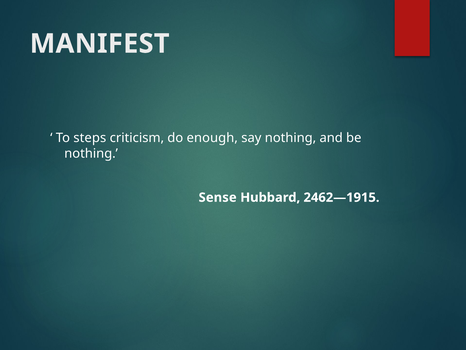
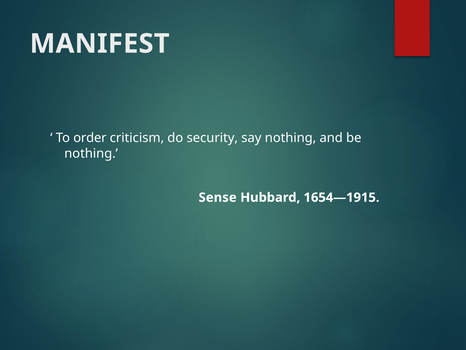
steps: steps -> order
enough: enough -> security
2462—1915: 2462—1915 -> 1654—1915
